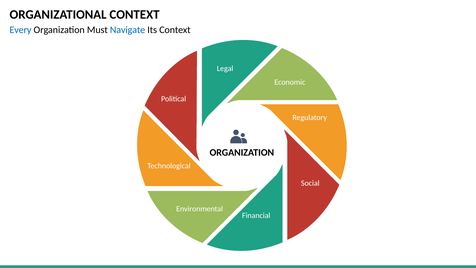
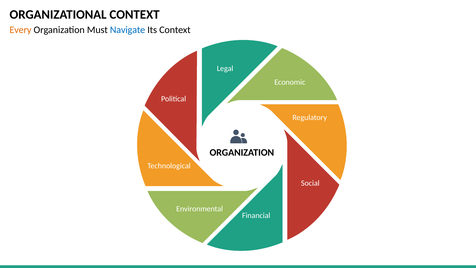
Every colour: blue -> orange
